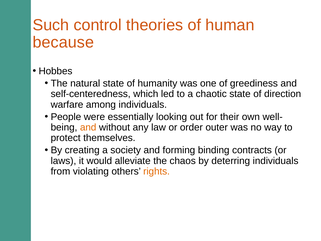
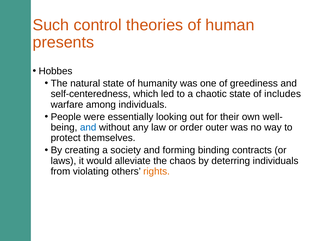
because: because -> presents
direction: direction -> includes
and at (88, 127) colour: orange -> blue
